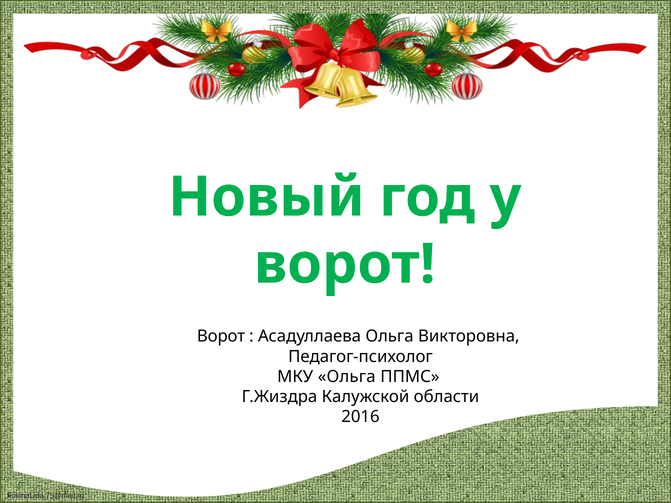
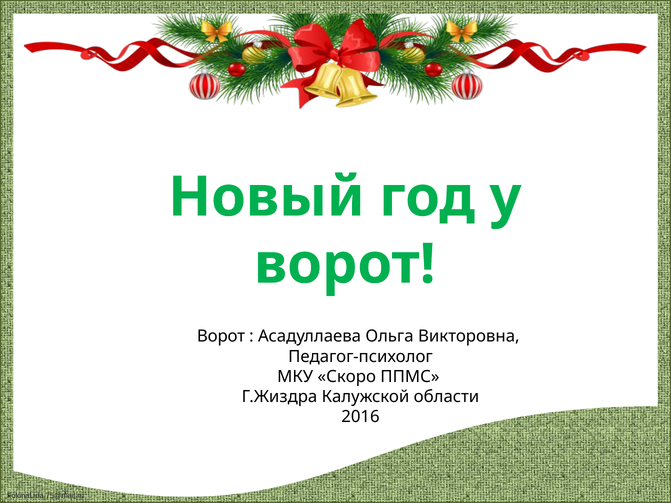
МКУ Ольга: Ольга -> Скоро
